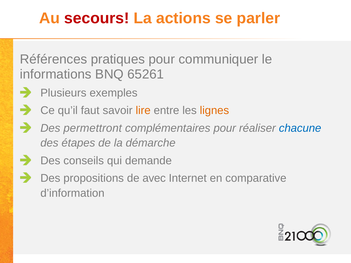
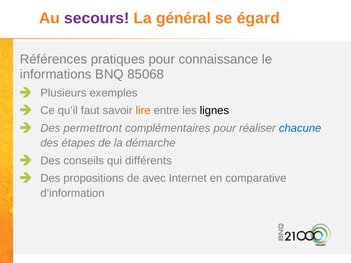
secours colour: red -> purple
actions: actions -> général
parler: parler -> égard
communiquer: communiquer -> connaissance
65261: 65261 -> 85068
lignes colour: orange -> black
demande: demande -> différents
